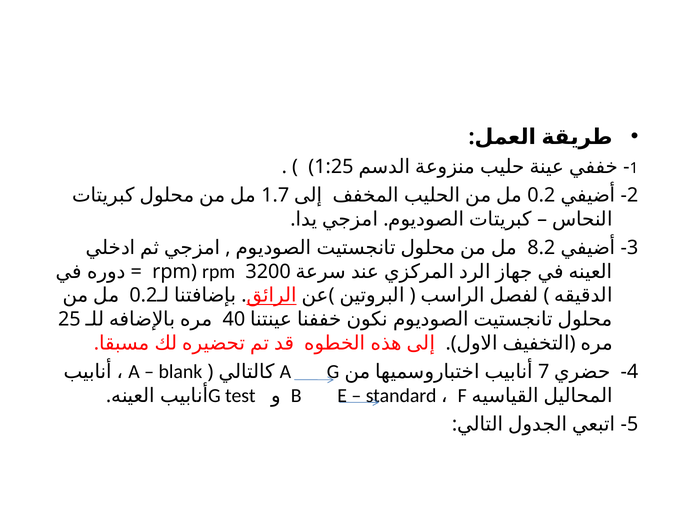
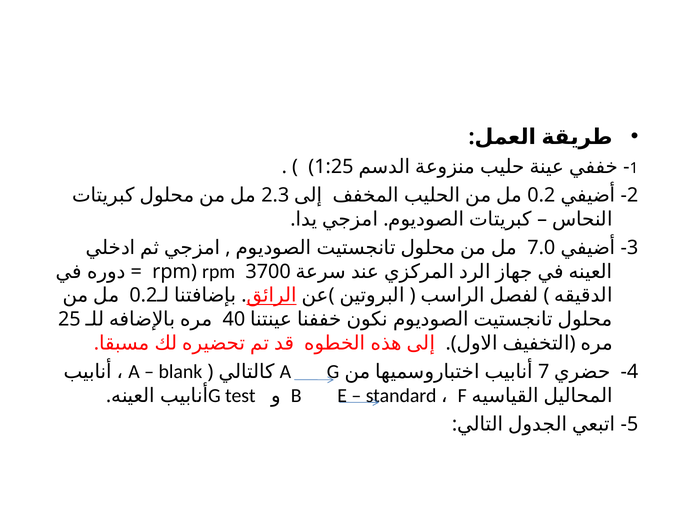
1.7: 1.7 -> 2.3
8.2: 8.2 -> 7.0
3200: 3200 -> 3700
